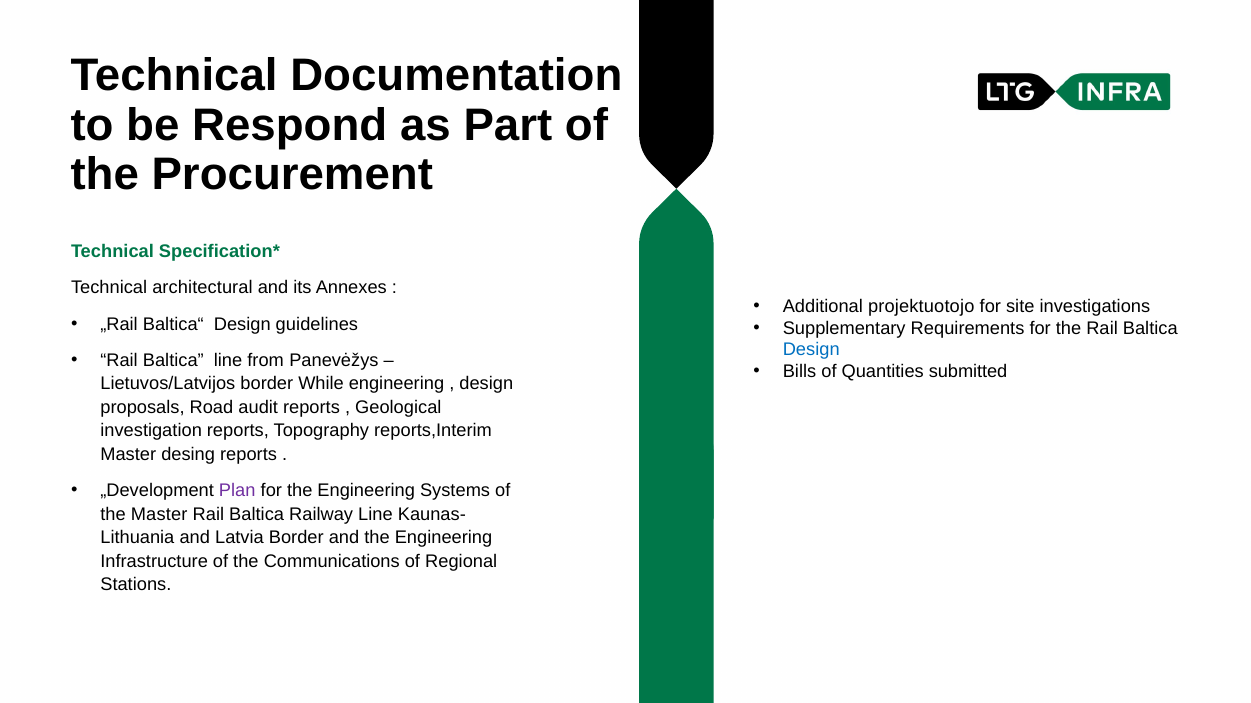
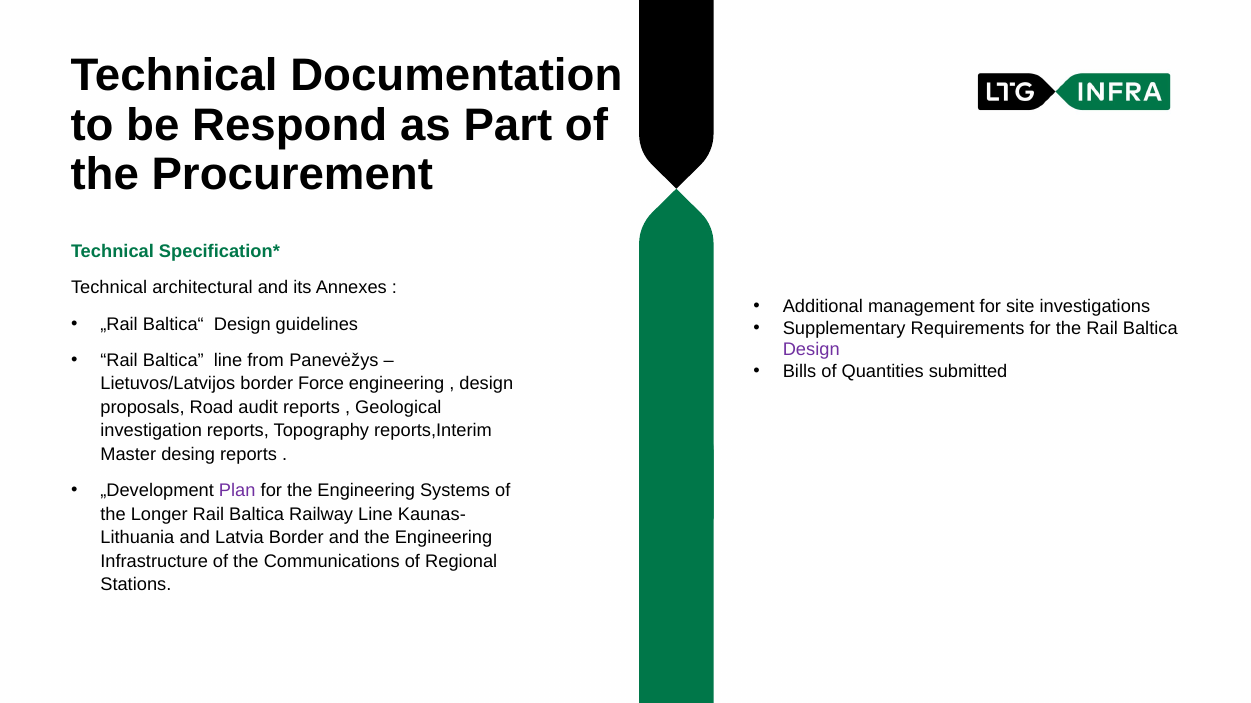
projektuotojo: projektuotojo -> management
Design at (811, 350) colour: blue -> purple
While: While -> Force
the Master: Master -> Longer
